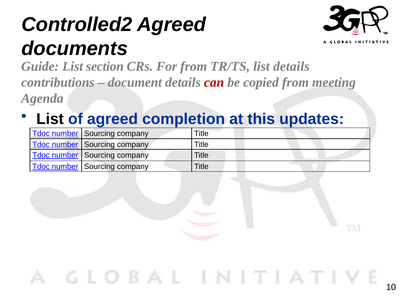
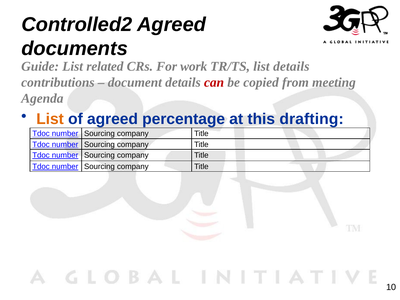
section: section -> related
For from: from -> work
List at (50, 119) colour: black -> orange
completion: completion -> percentage
updates: updates -> drafting
